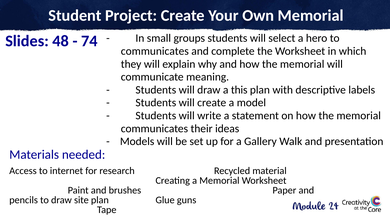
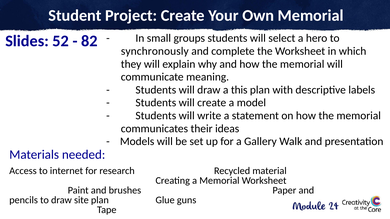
48: 48 -> 52
74: 74 -> 82
communicates at (155, 51): communicates -> synchronously
